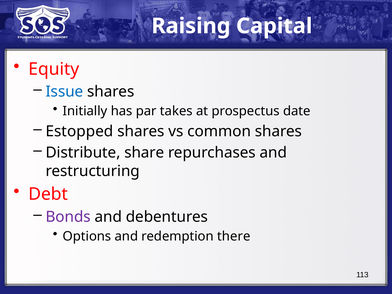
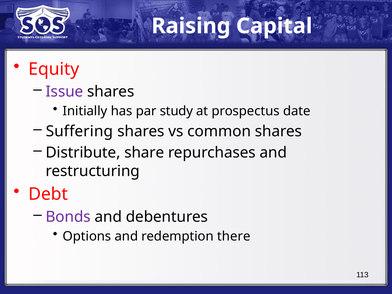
Issue colour: blue -> purple
takes: takes -> study
Estopped: Estopped -> Suffering
